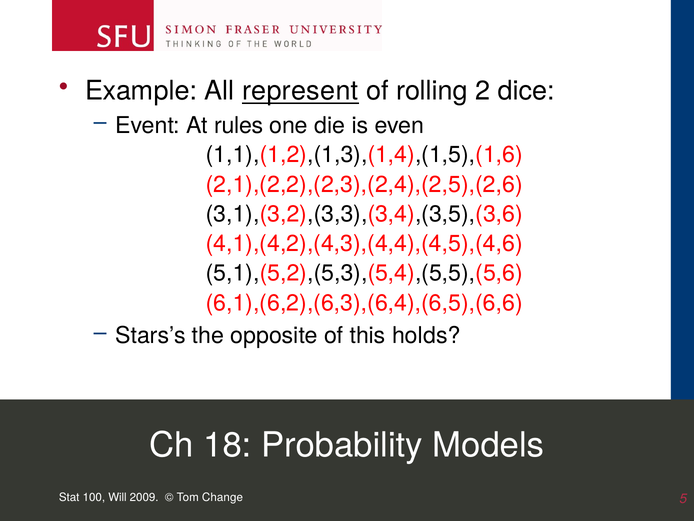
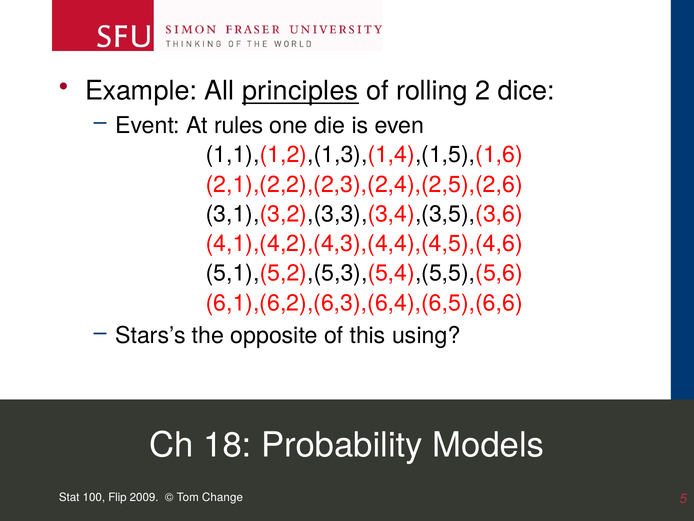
represent: represent -> principles
holds: holds -> using
Will: Will -> Flip
